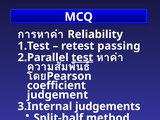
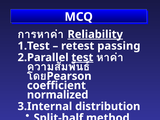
Reliability underline: none -> present
judgement: judgement -> normalized
judgements: judgements -> distribution
